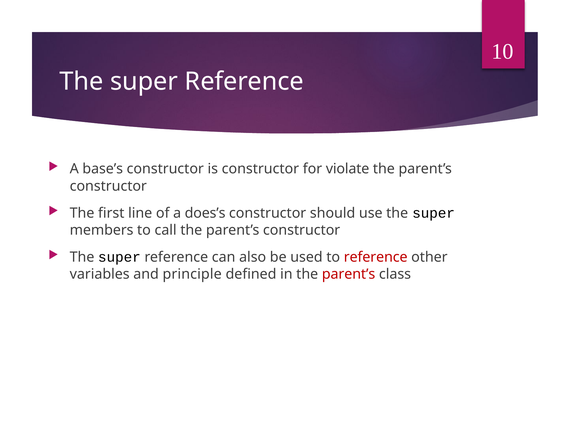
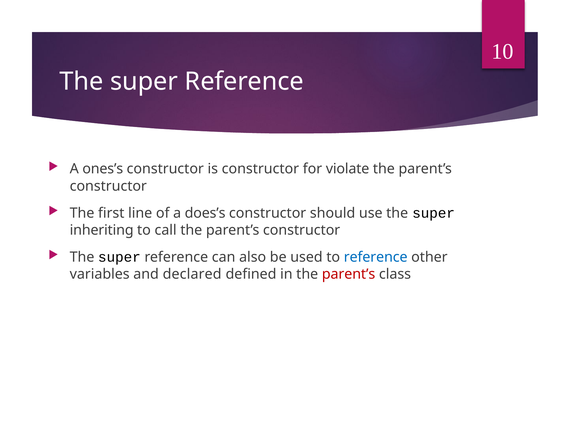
base’s: base’s -> ones’s
members: members -> inheriting
reference at (376, 257) colour: red -> blue
principle: principle -> declared
